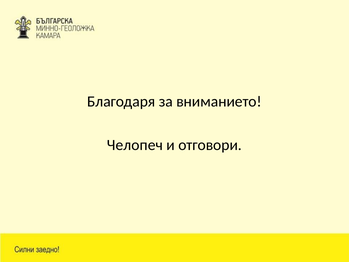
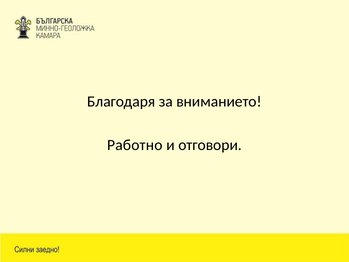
Челопеч: Челопеч -> Работно
